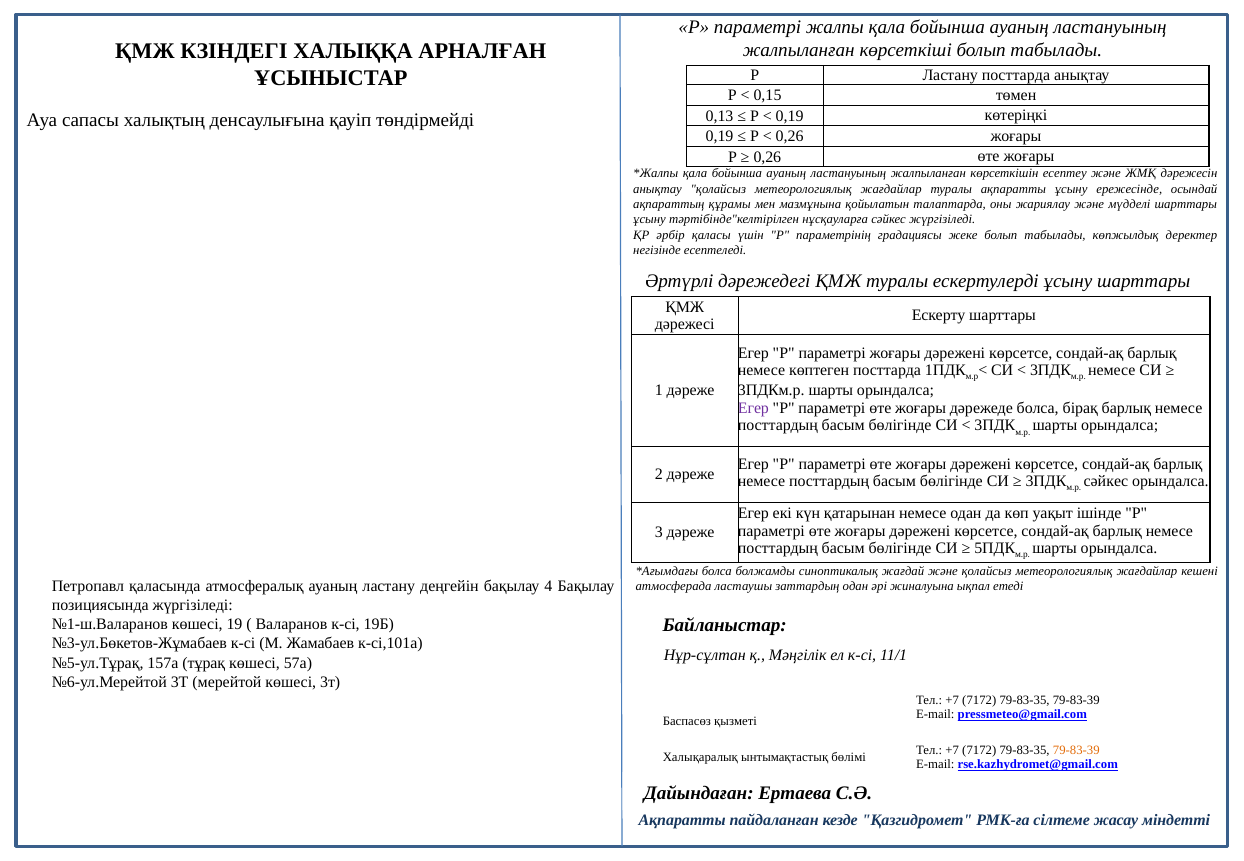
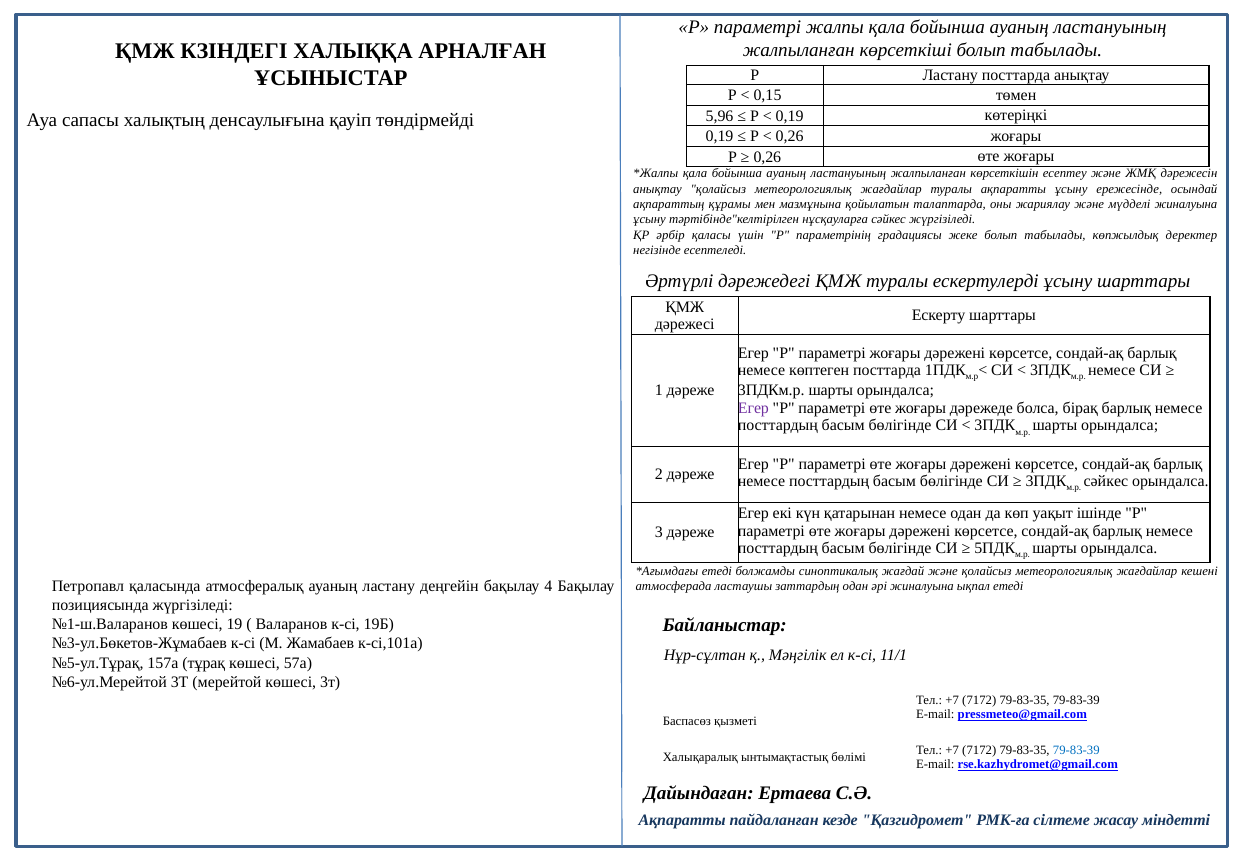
0,13: 0,13 -> 5,96
мүдделі шарттары: шарттары -> жиналуына
болса at (717, 571): болса -> етеді
79-83-39 at (1076, 750) colour: orange -> blue
